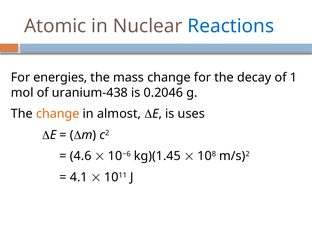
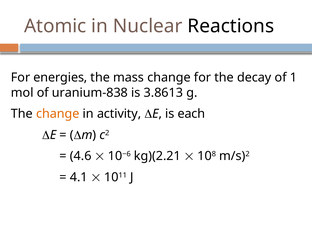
Reactions colour: blue -> black
uranium-438: uranium-438 -> uranium-838
0.2046: 0.2046 -> 3.8613
almost: almost -> activity
uses: uses -> each
kg)(1.45: kg)(1.45 -> kg)(2.21
